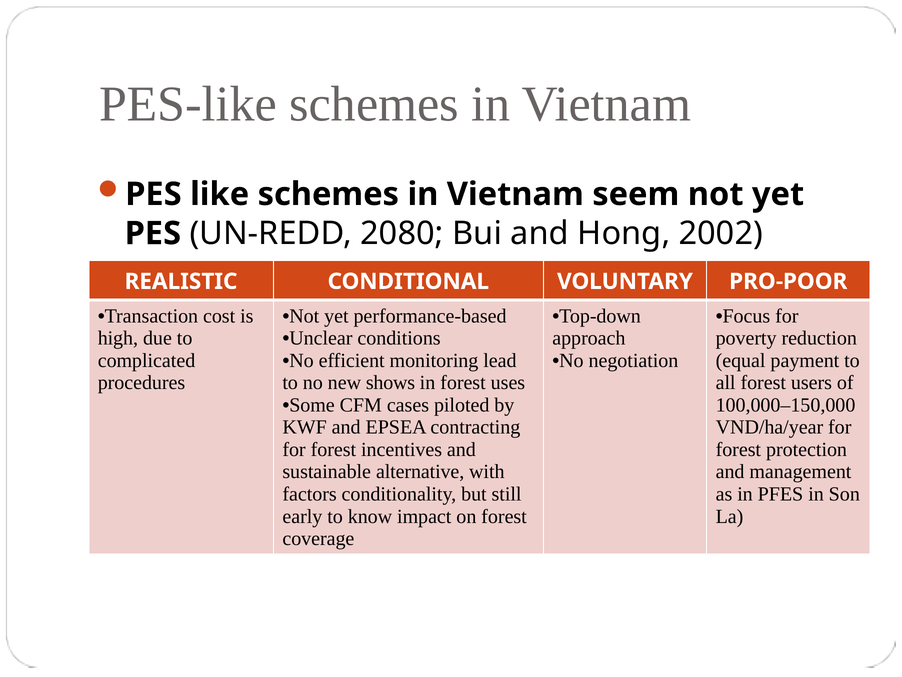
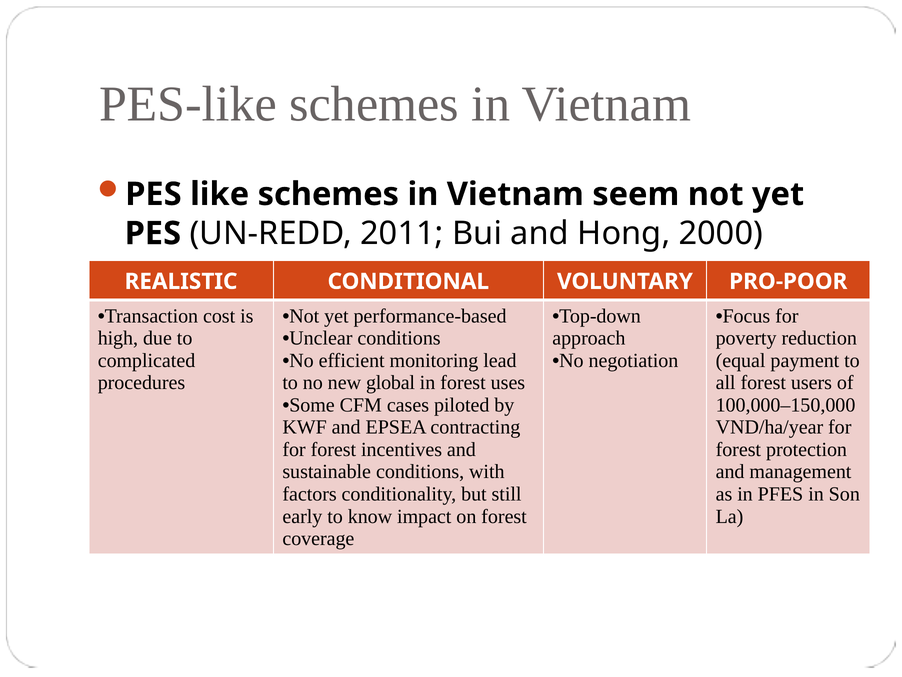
2080: 2080 -> 2011
2002: 2002 -> 2000
shows: shows -> global
sustainable alternative: alternative -> conditions
